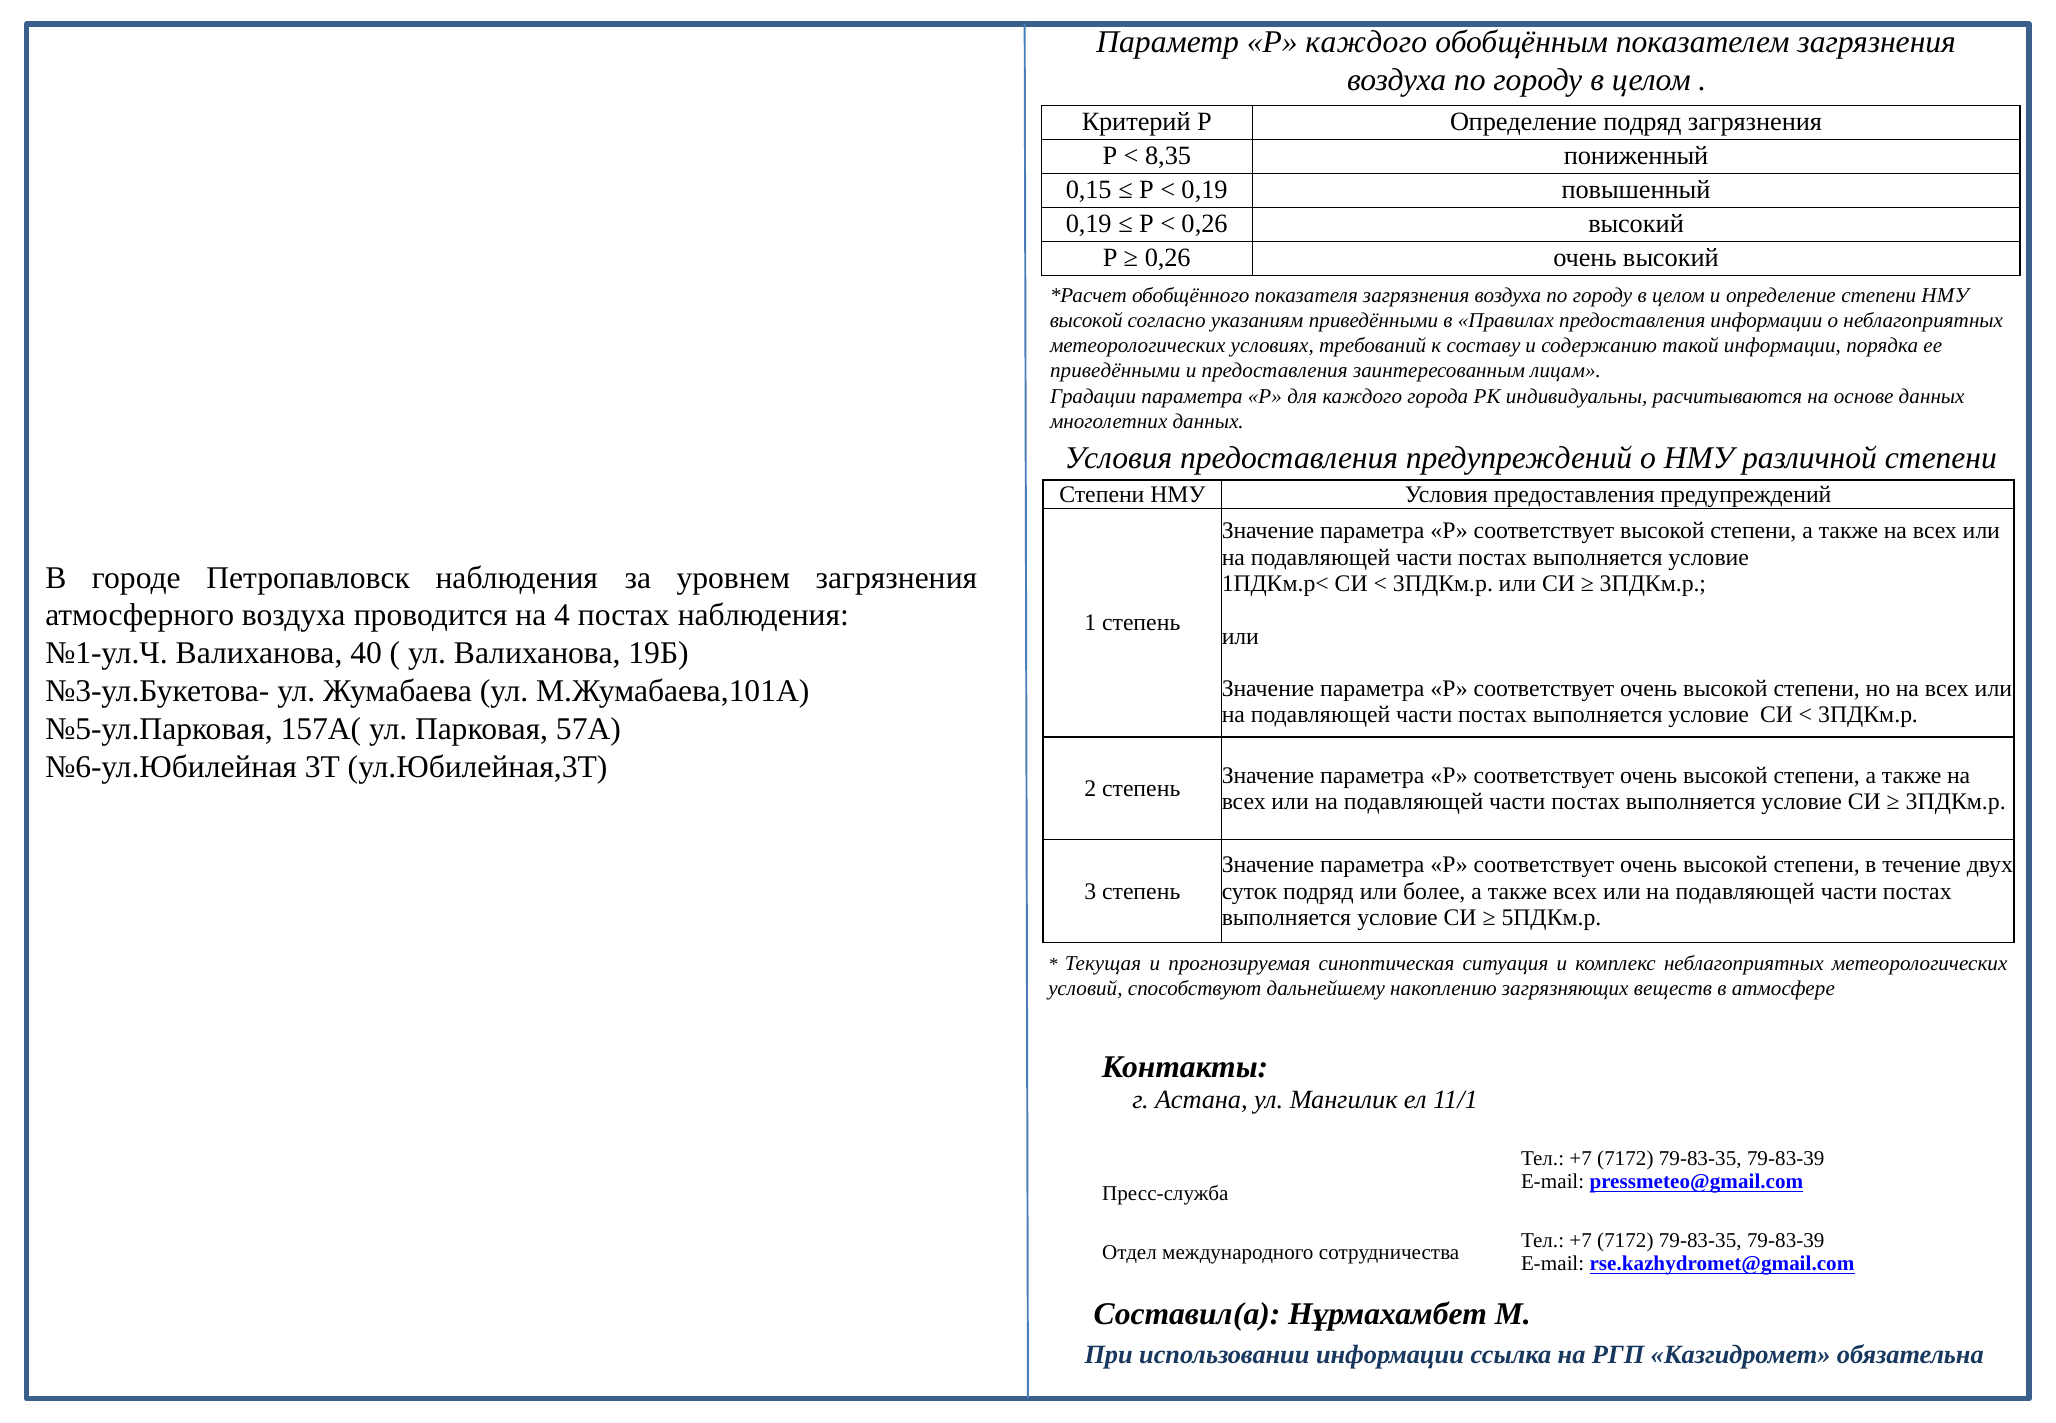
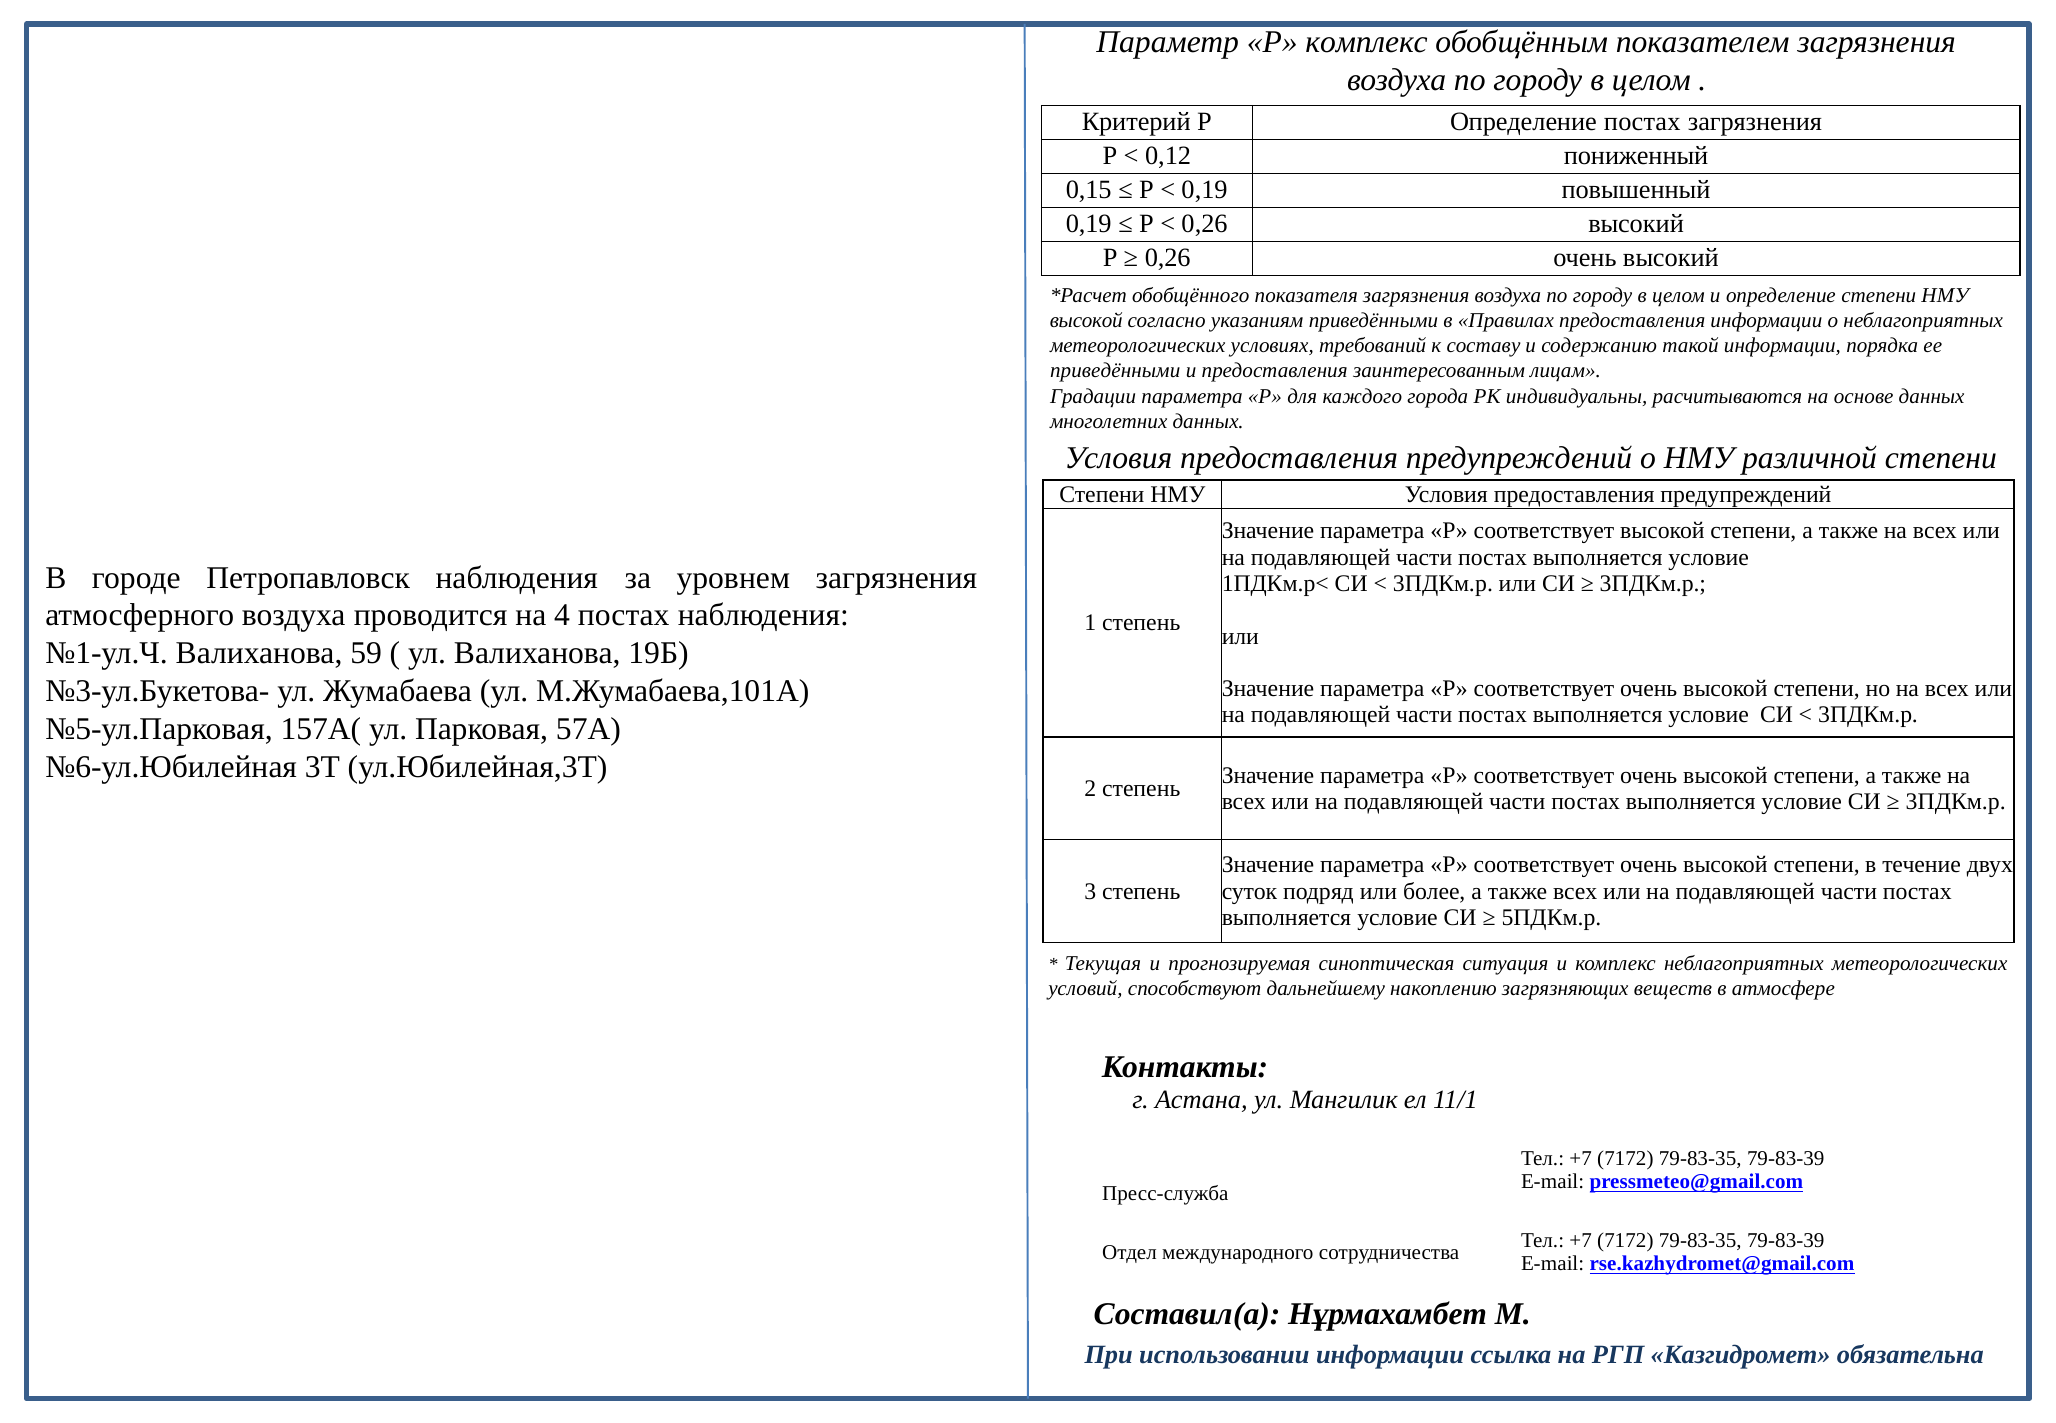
Р каждого: каждого -> комплекс
Определение подряд: подряд -> постах
8,35: 8,35 -> 0,12
40: 40 -> 59
